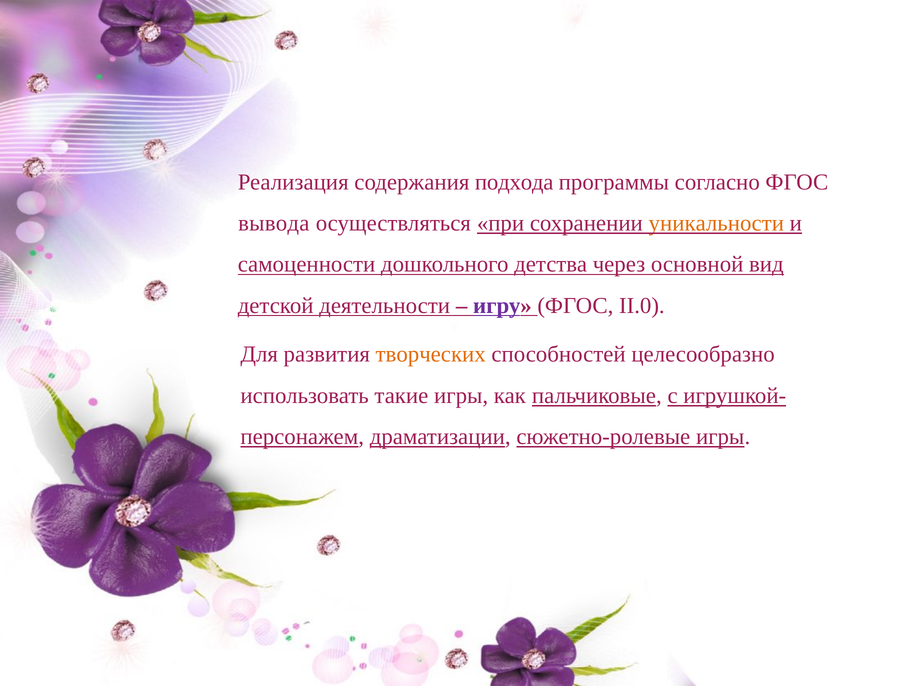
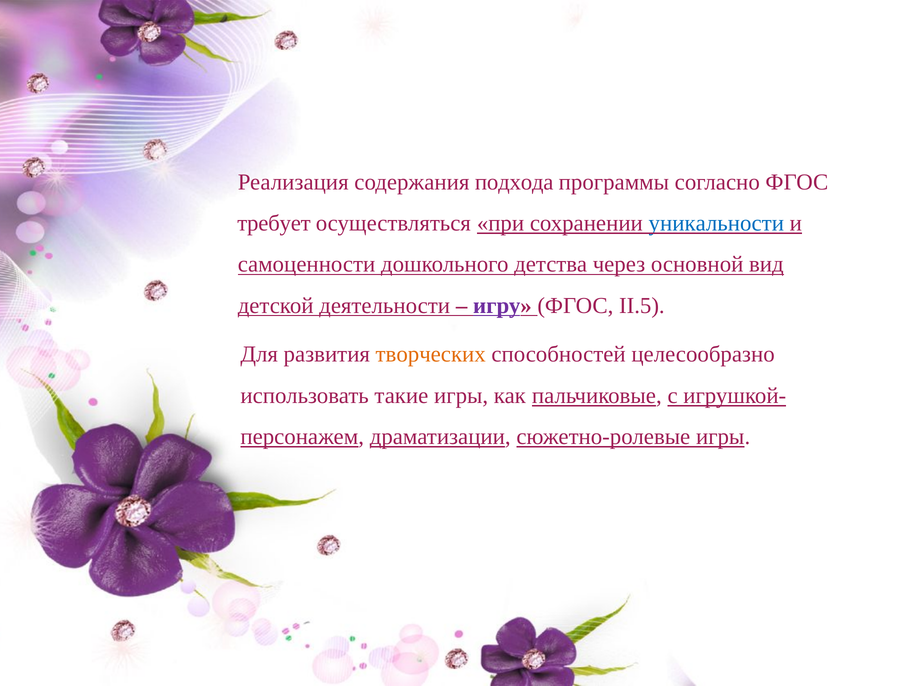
вывода: вывода -> требует
уникальности colour: orange -> blue
II.0: II.0 -> II.5
